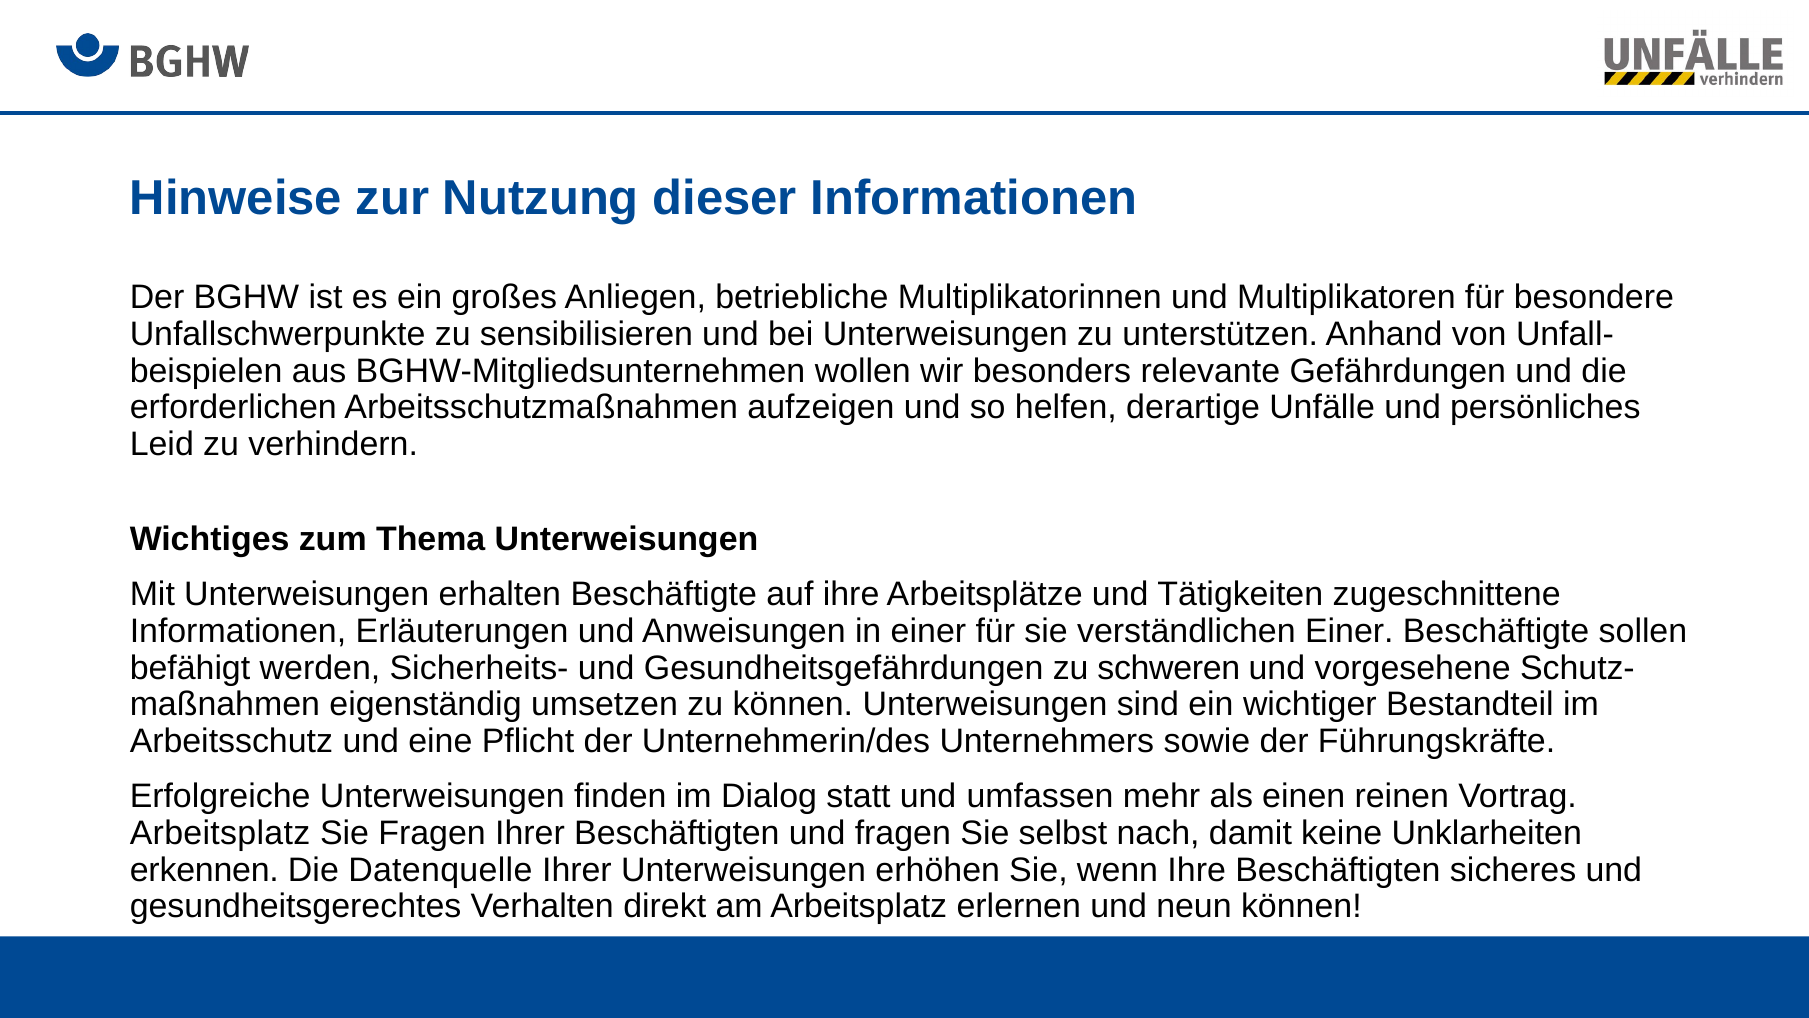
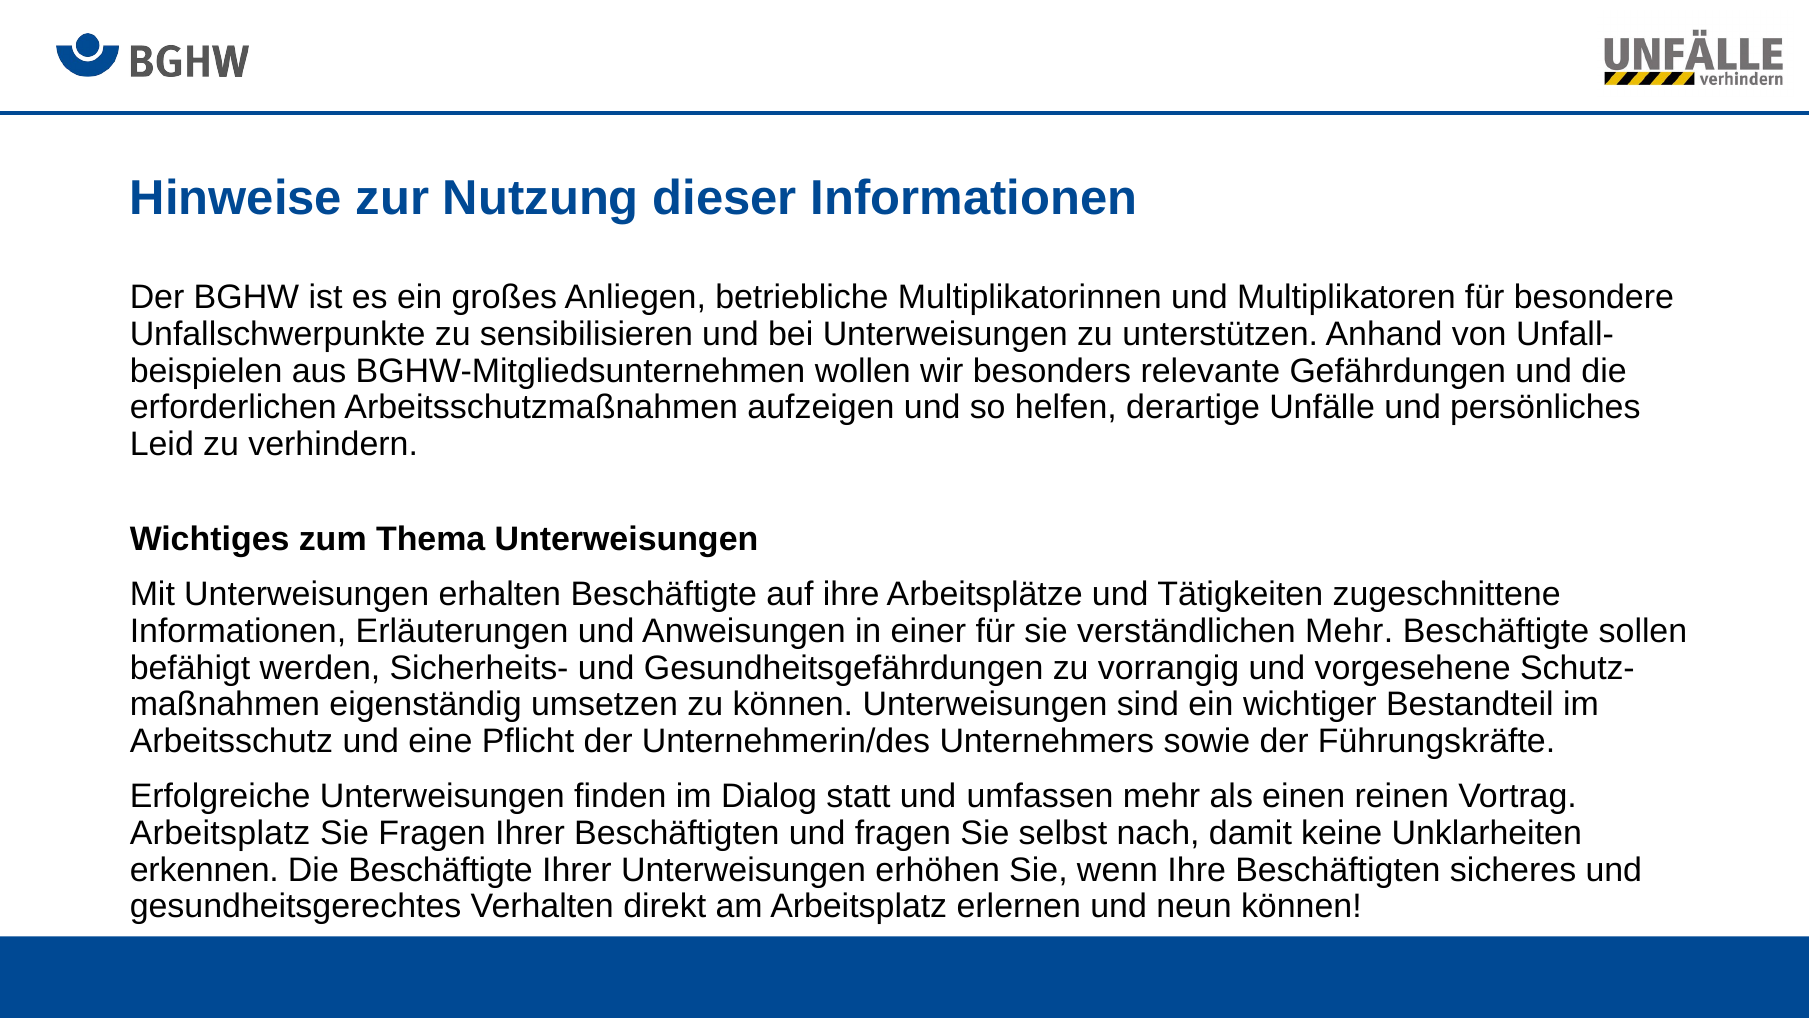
verständlichen Einer: Einer -> Mehr
schweren: schweren -> vorrangig
Die Datenquelle: Datenquelle -> Beschäftigte
